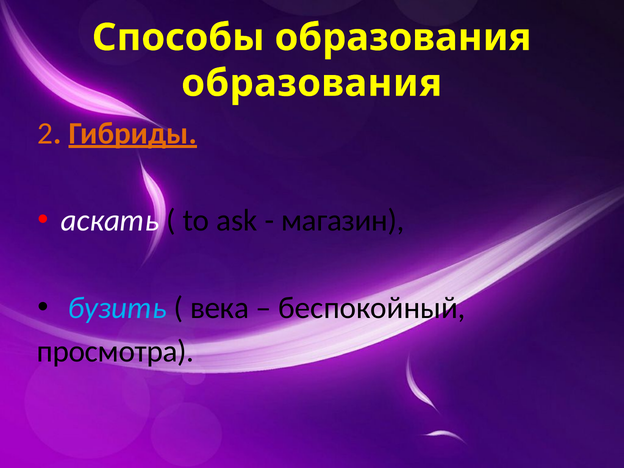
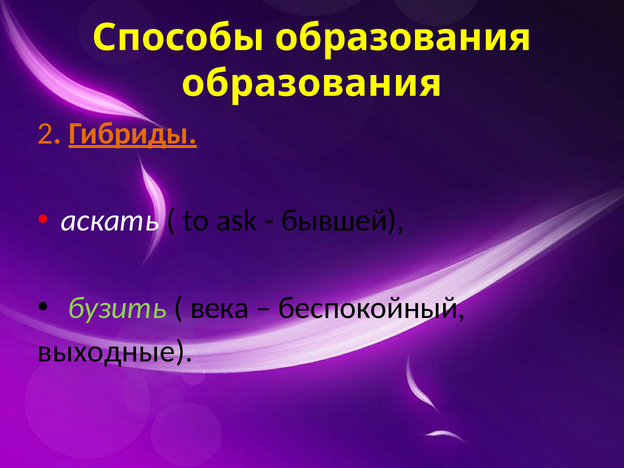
магазин: магазин -> бывшей
бузить colour: light blue -> light green
просмотра: просмотра -> выходные
